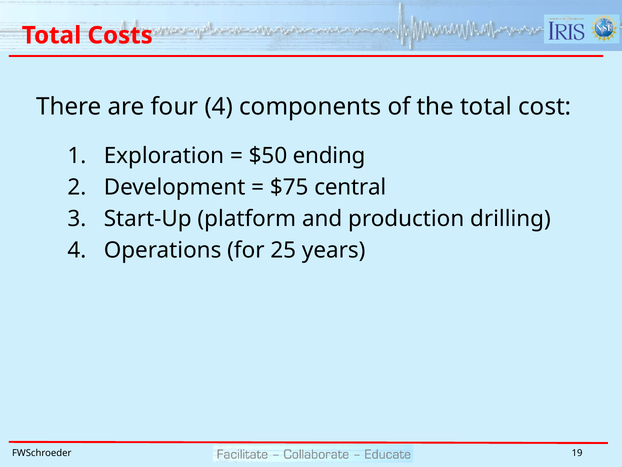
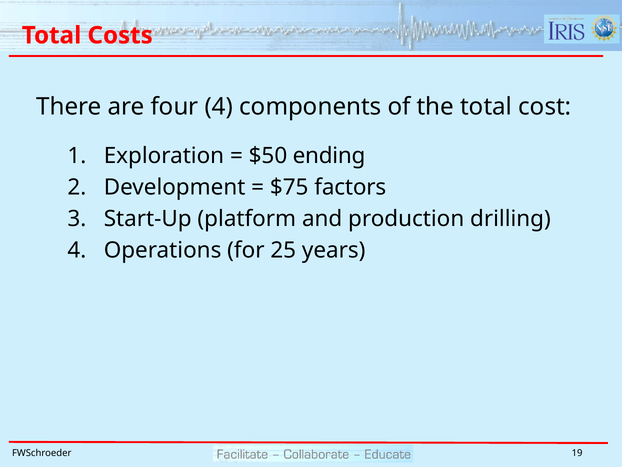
central: central -> factors
